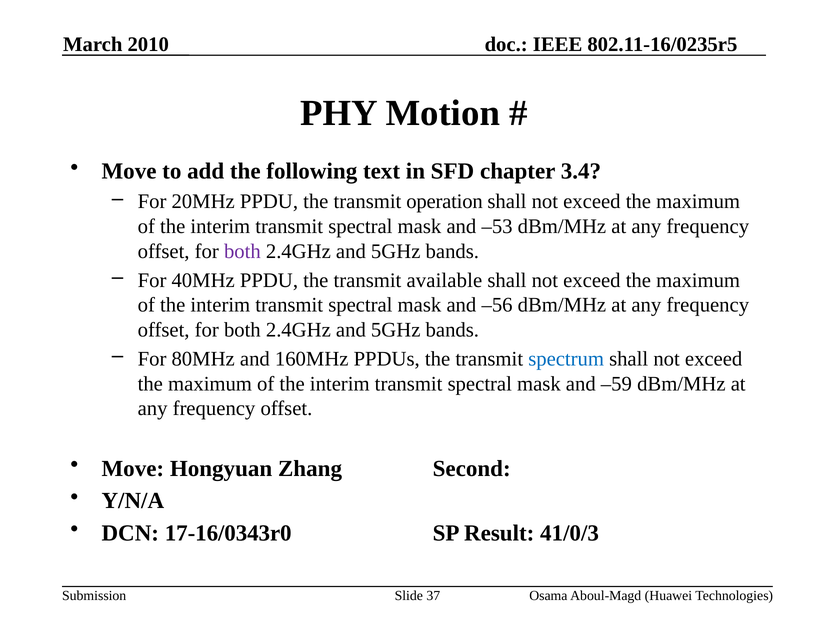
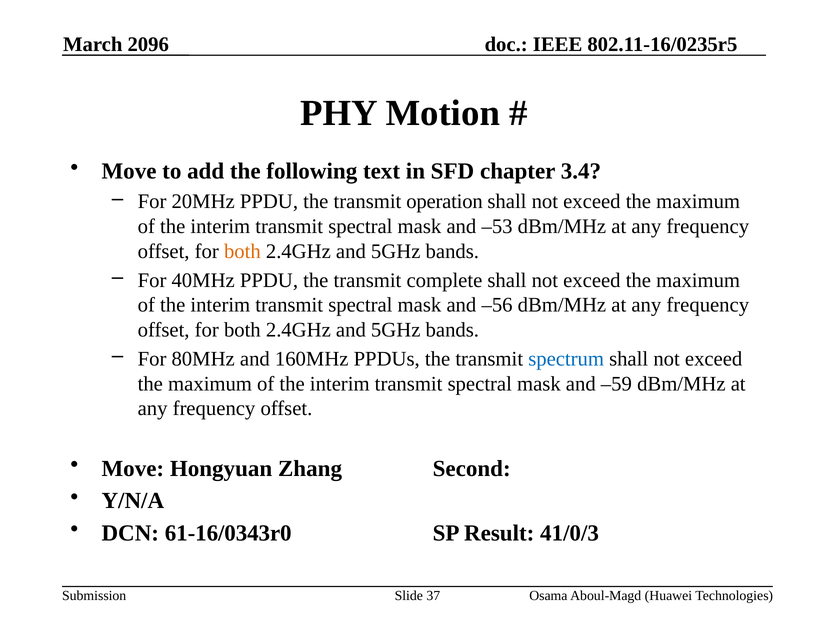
2010: 2010 -> 2096
both at (242, 251) colour: purple -> orange
available: available -> complete
17-16/0343r0: 17-16/0343r0 -> 61-16/0343r0
